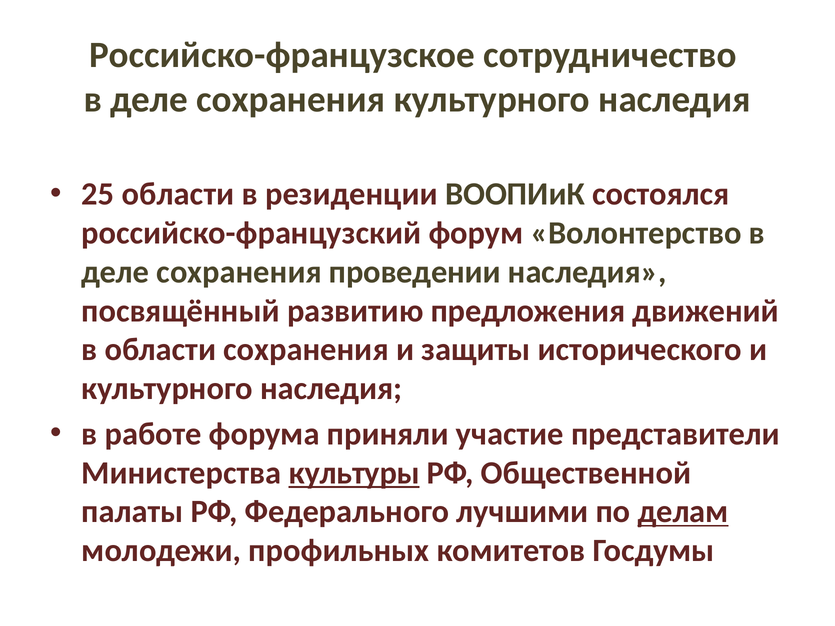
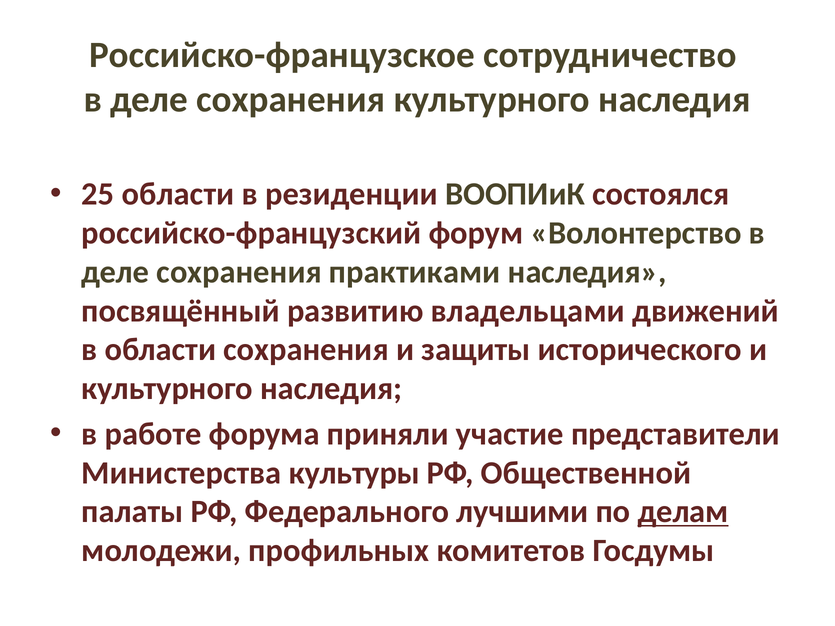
проведении: проведении -> практиками
предложения: предложения -> владельцами
культуры underline: present -> none
